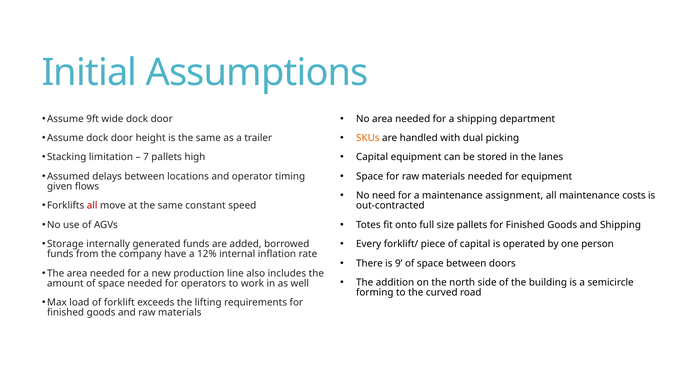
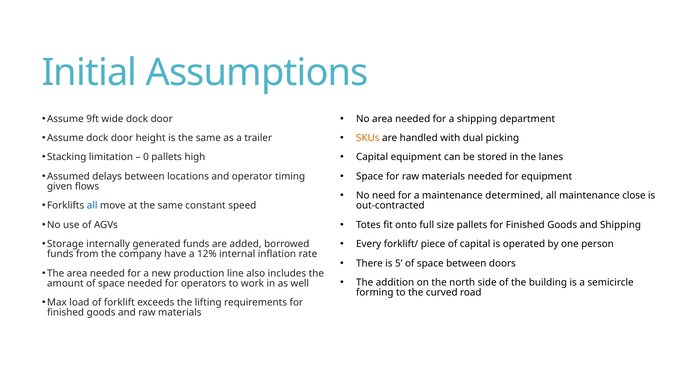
7: 7 -> 0
assignment: assignment -> determined
costs: costs -> close
all at (92, 206) colour: red -> blue
9: 9 -> 5
